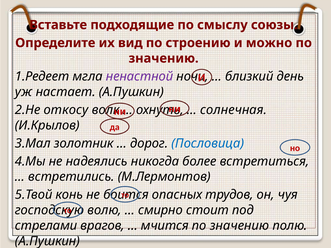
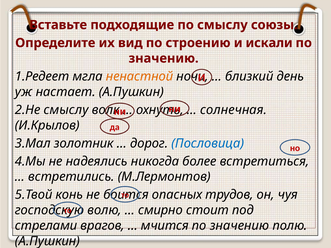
можно: можно -> искали
ненастной colour: purple -> orange
откосу at (66, 110): откосу -> смыслу
